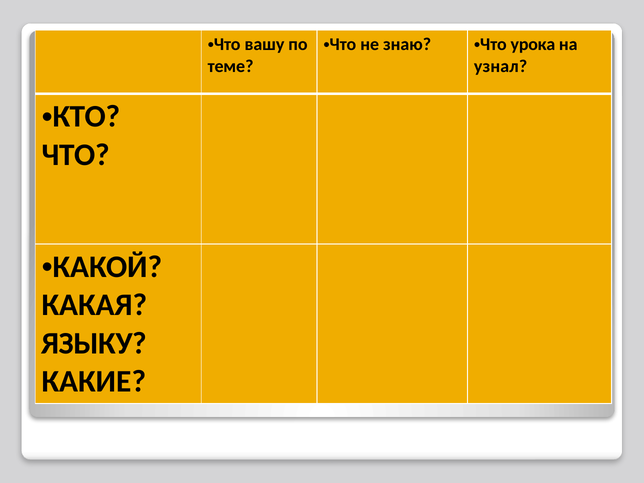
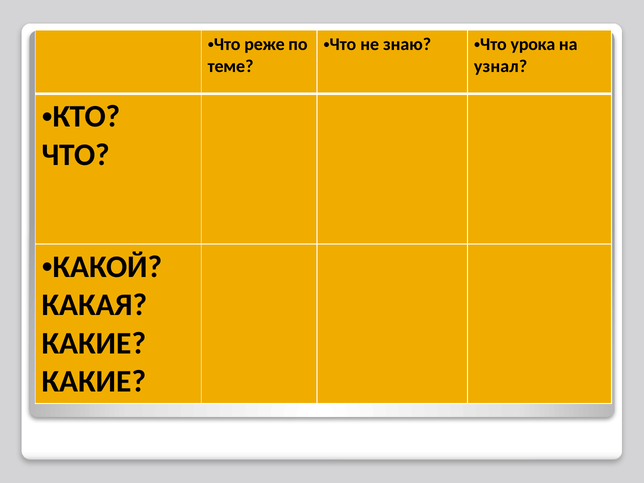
вашу: вашу -> реже
ЯЗЫКУ at (94, 343): ЯЗЫКУ -> КАКИЕ
